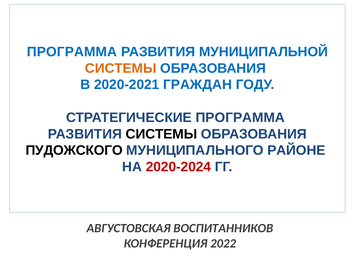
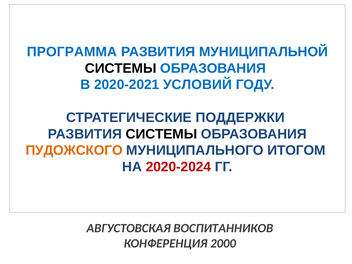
СИСТЕМЫ at (121, 68) colour: orange -> black
ГРАЖДАН: ГРАЖДАН -> УСЛОВИЙ
СТРАТЕГИЧЕСКИЕ ПРОГРАММА: ПРОГРАММА -> ПОДДЕРЖКИ
ПУДОЖСКОГО colour: black -> orange
РАЙОНЕ: РАЙОНЕ -> ИТОГОМ
2022: 2022 -> 2000
